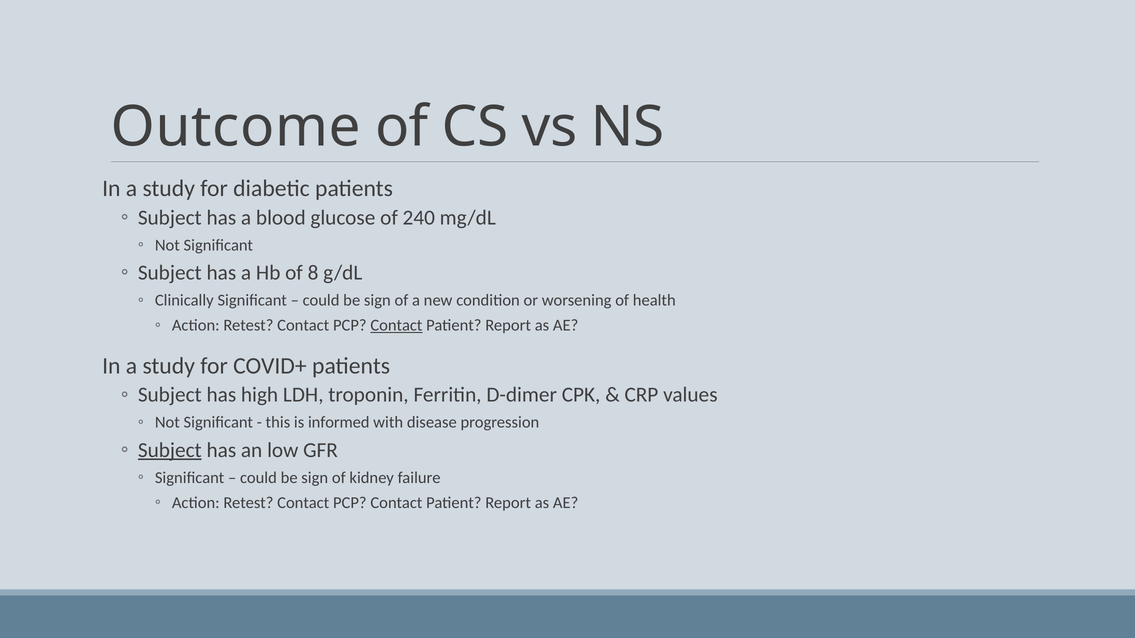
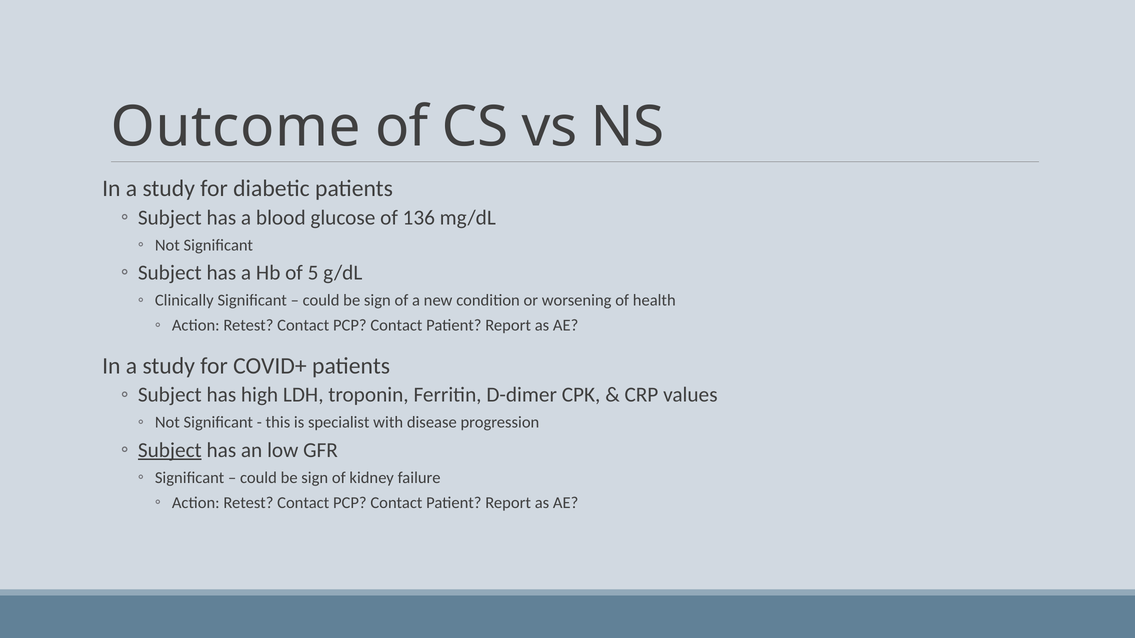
240: 240 -> 136
8: 8 -> 5
Contact at (396, 326) underline: present -> none
informed: informed -> specialist
